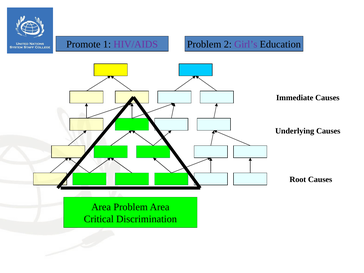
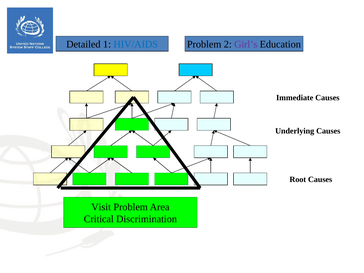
Promote: Promote -> Detailed
HIV/AIDS colour: purple -> blue
Area at (101, 207): Area -> Visit
